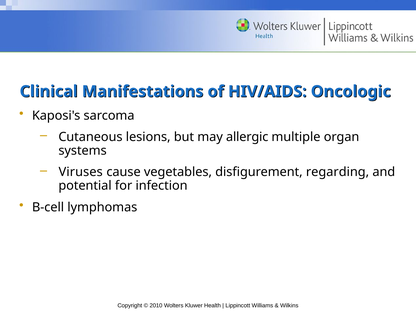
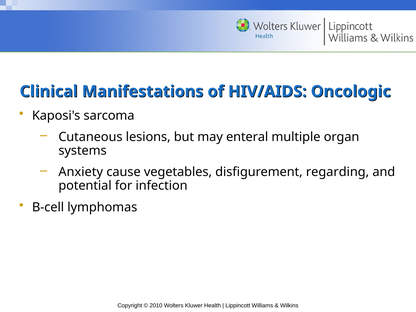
allergic: allergic -> enteral
Viruses: Viruses -> Anxiety
